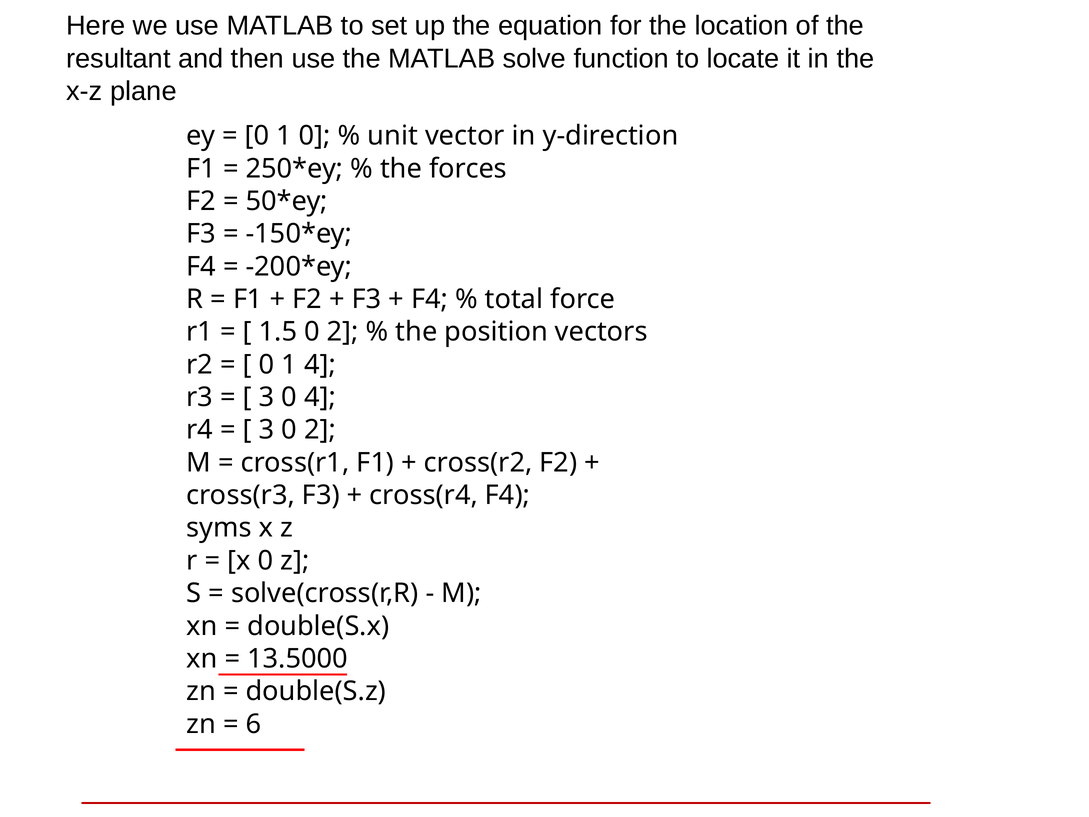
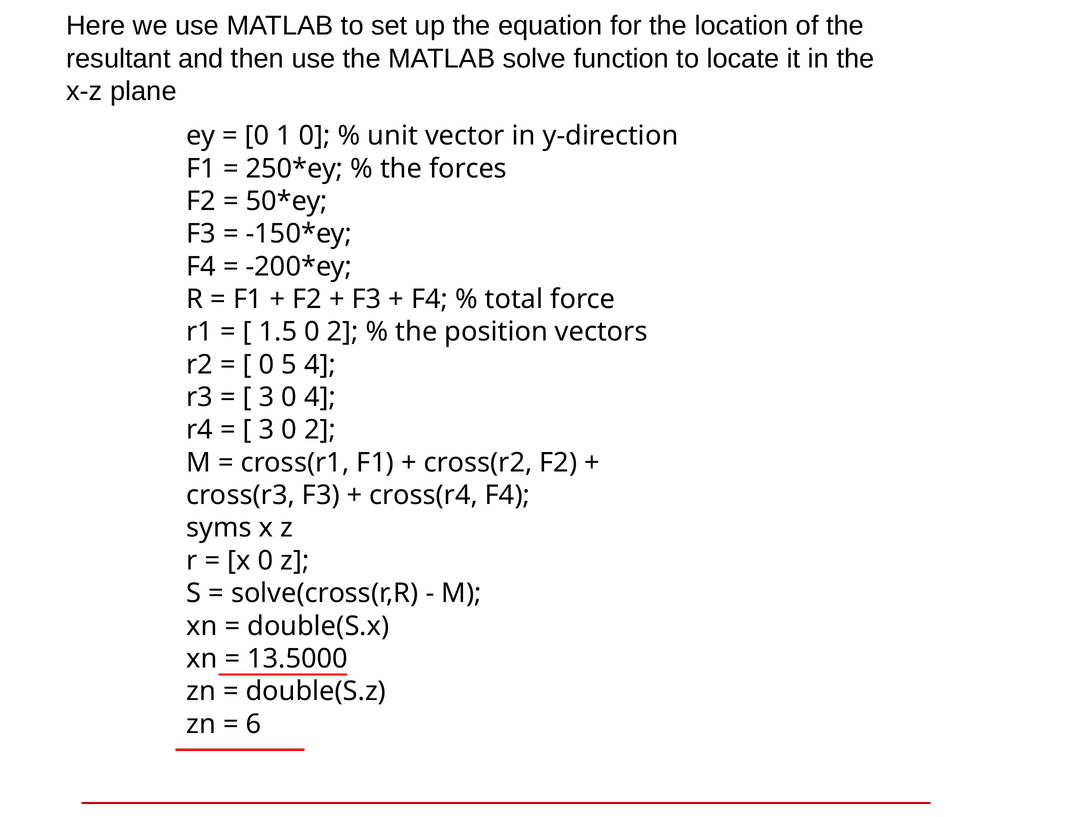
1 at (289, 364): 1 -> 5
